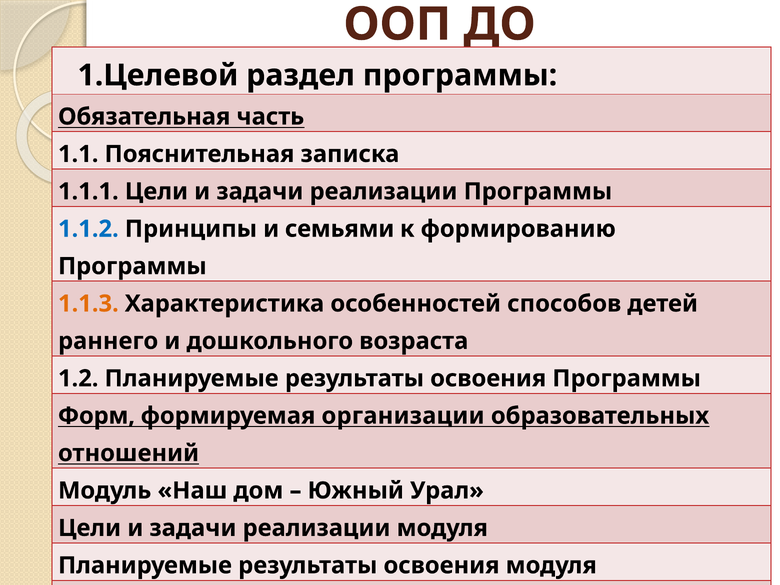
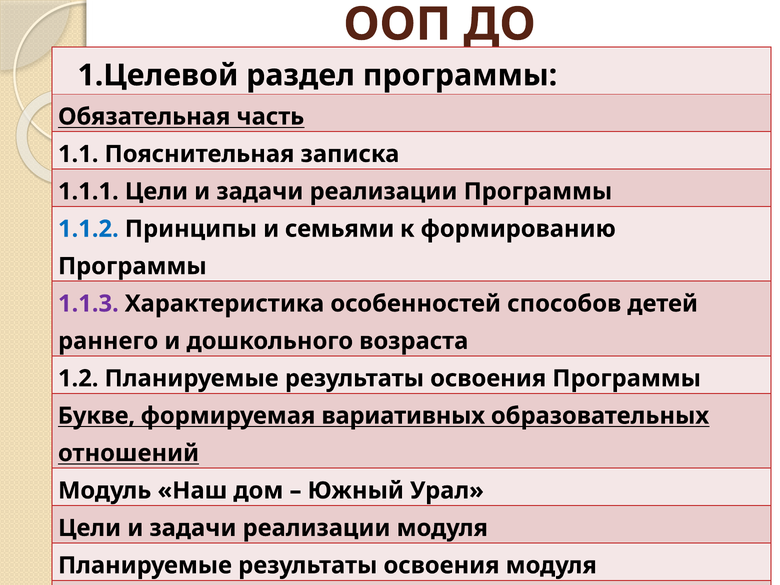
1.1.3 colour: orange -> purple
Форм at (96, 416): Форм -> Букве
организации: организации -> вариативных
